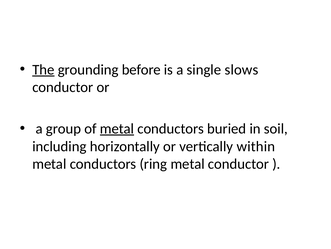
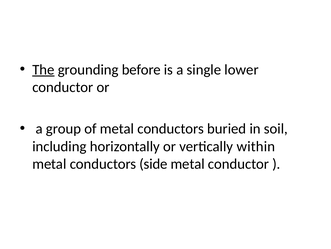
slows: slows -> lower
metal at (117, 128) underline: present -> none
ring: ring -> side
